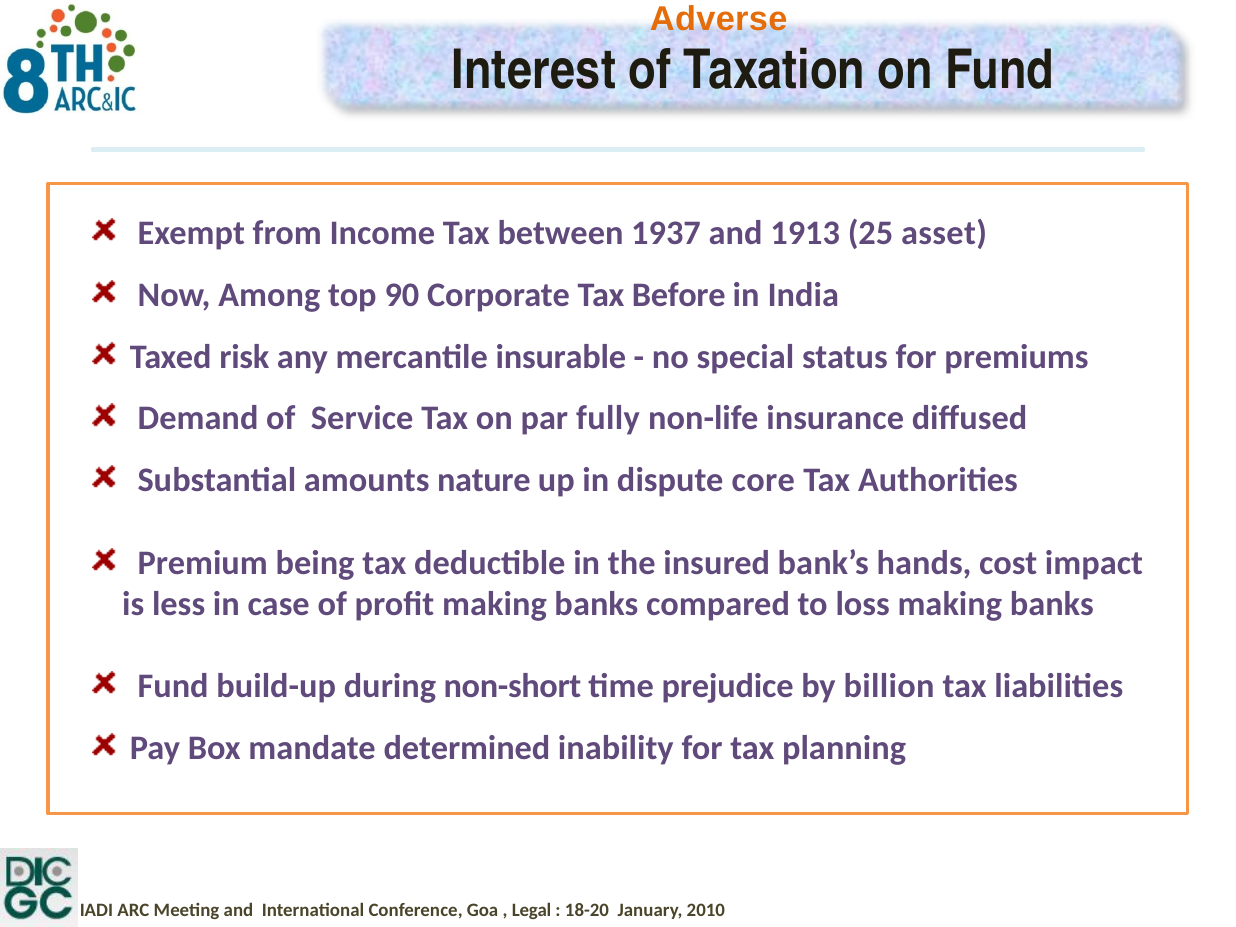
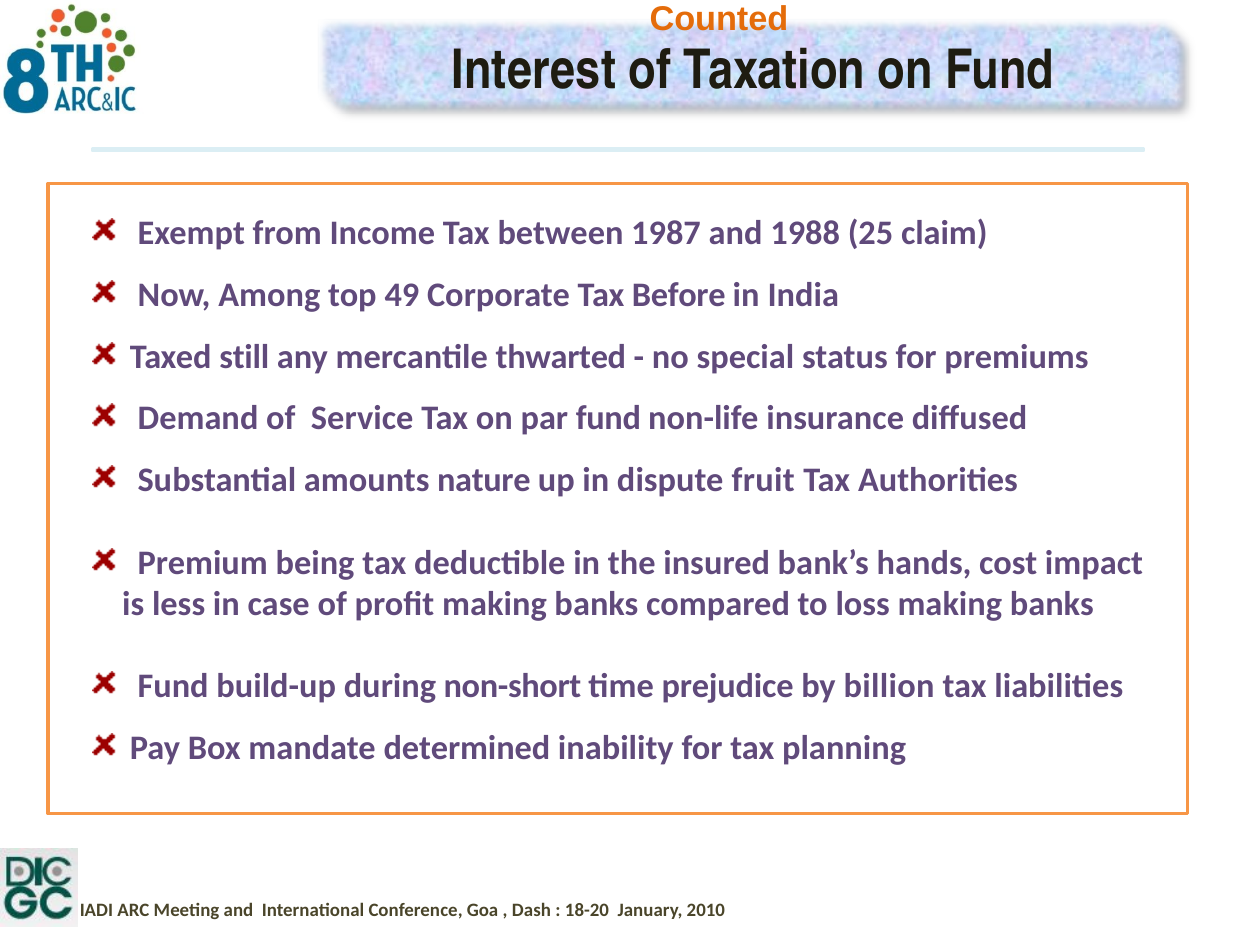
Adverse: Adverse -> Counted
1937: 1937 -> 1987
1913: 1913 -> 1988
asset: asset -> claim
90: 90 -> 49
risk: risk -> still
insurable: insurable -> thwarted
par fully: fully -> fund
core: core -> fruit
Legal: Legal -> Dash
